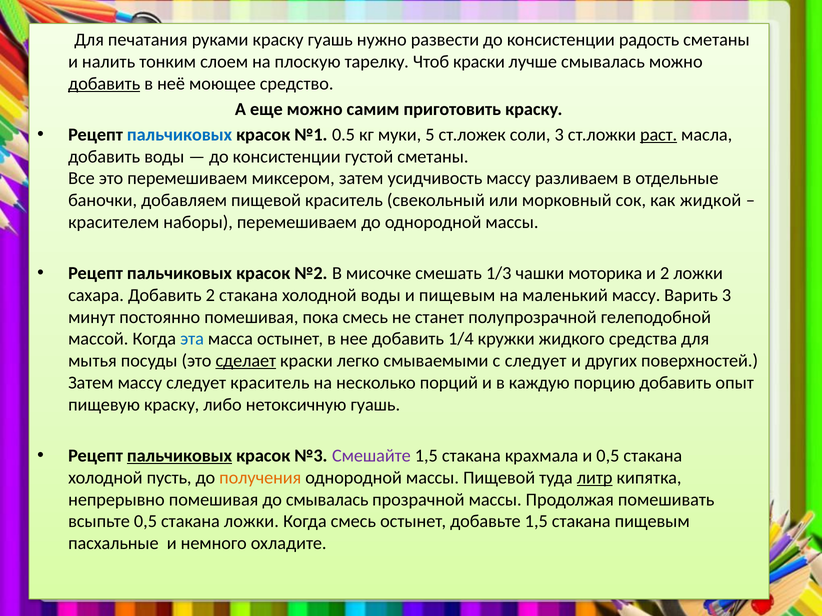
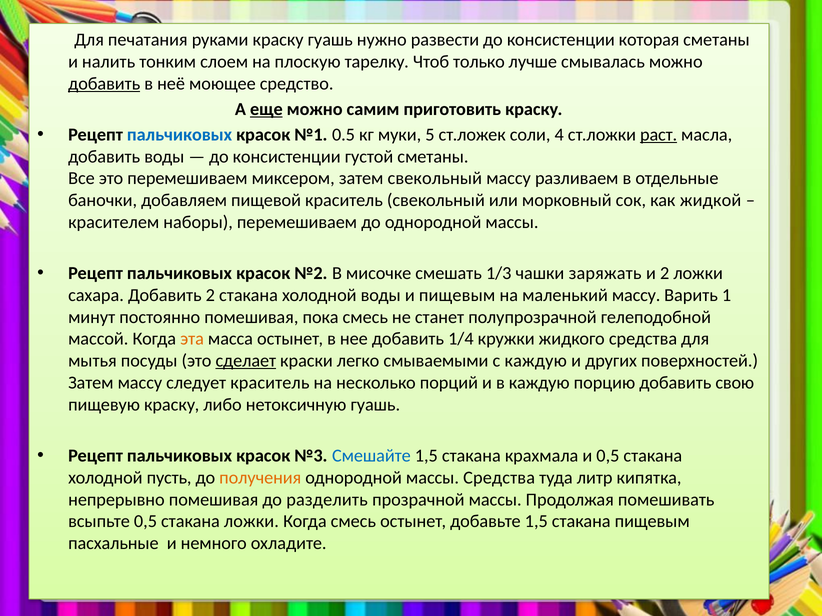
радость: радость -> которая
Чтоб краски: краски -> только
еще underline: none -> present
соли 3: 3 -> 4
затем усидчивость: усидчивость -> свекольный
моторика: моторика -> заряжать
Варить 3: 3 -> 1
эта colour: blue -> orange
с следует: следует -> каждую
опыт: опыт -> свою
пальчиковых at (180, 456) underline: present -> none
Смешайте colour: purple -> blue
массы Пищевой: Пищевой -> Средства
литр underline: present -> none
до смывалась: смывалась -> разделить
